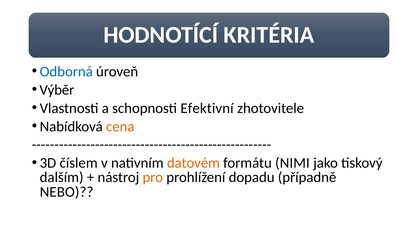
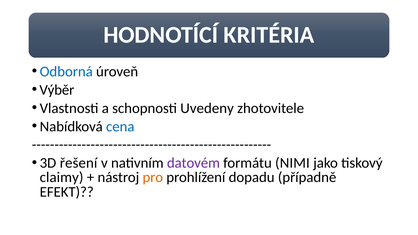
Efektivní: Efektivní -> Uvedeny
cena colour: orange -> blue
číslem: číslem -> řešení
datovém colour: orange -> purple
dalším: dalším -> claimy
NEBO: NEBO -> EFEKT
